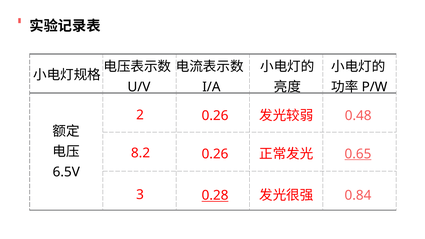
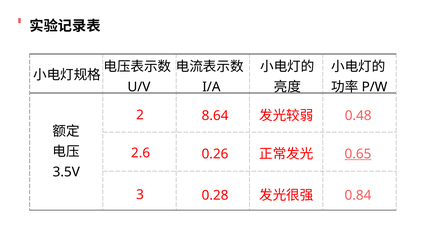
0.26 at (215, 116): 0.26 -> 8.64
8.2: 8.2 -> 2.6
6.5V: 6.5V -> 3.5V
0.28 underline: present -> none
